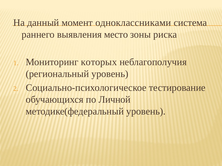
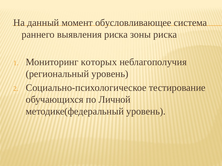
одноклассниками: одноклассниками -> обусловливающее
выявления место: место -> риска
